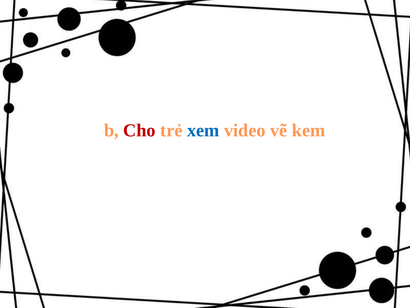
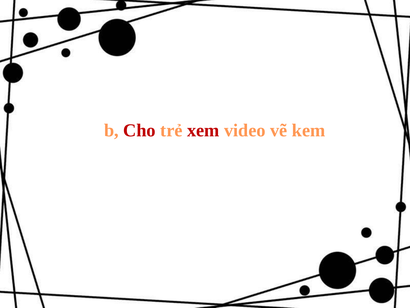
xem colour: blue -> red
